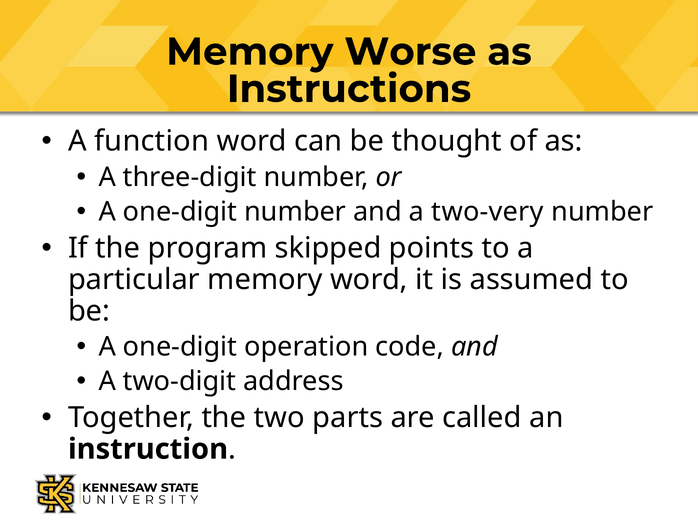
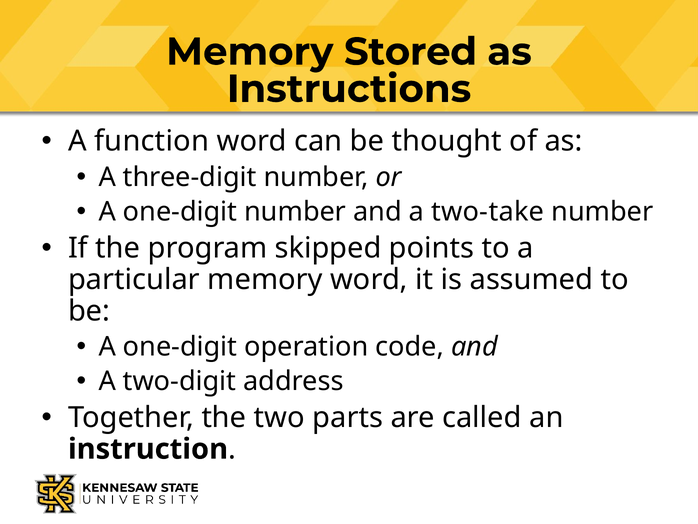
Worse: Worse -> Stored
two-very: two-very -> two-take
